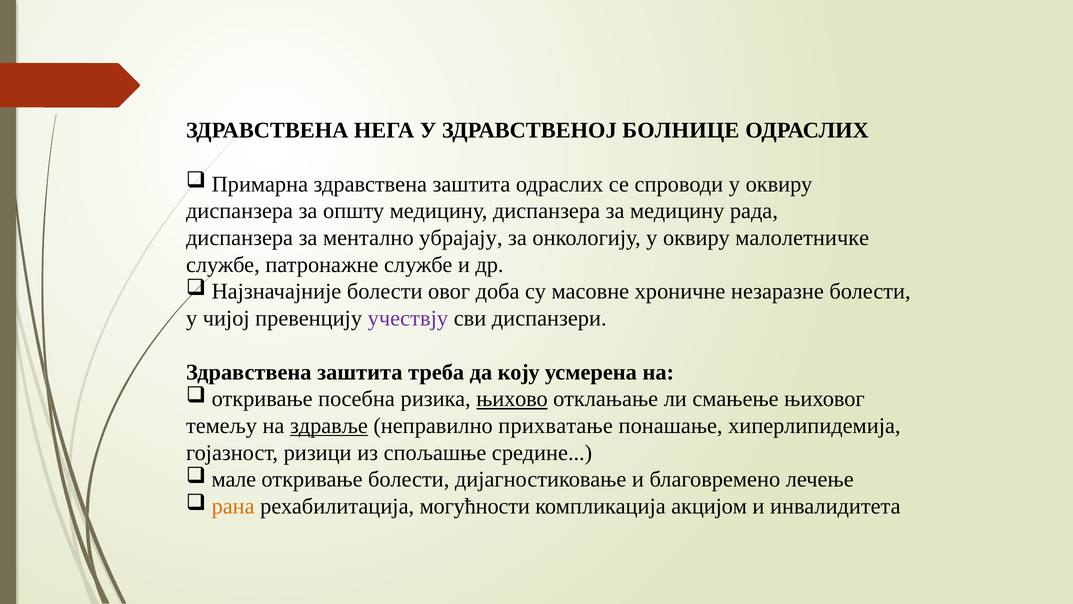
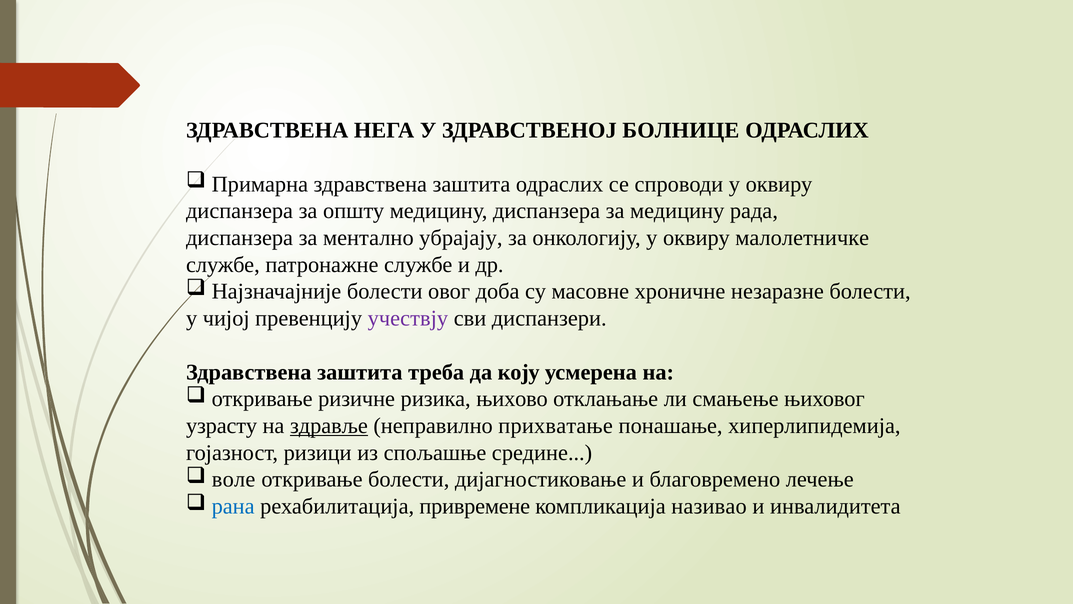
посебна: посебна -> ризичне
њихово underline: present -> none
темељу: темељу -> узрасту
мале: мале -> воле
рана colour: orange -> blue
могућности: могућности -> привремене
акцијом: акцијом -> називао
